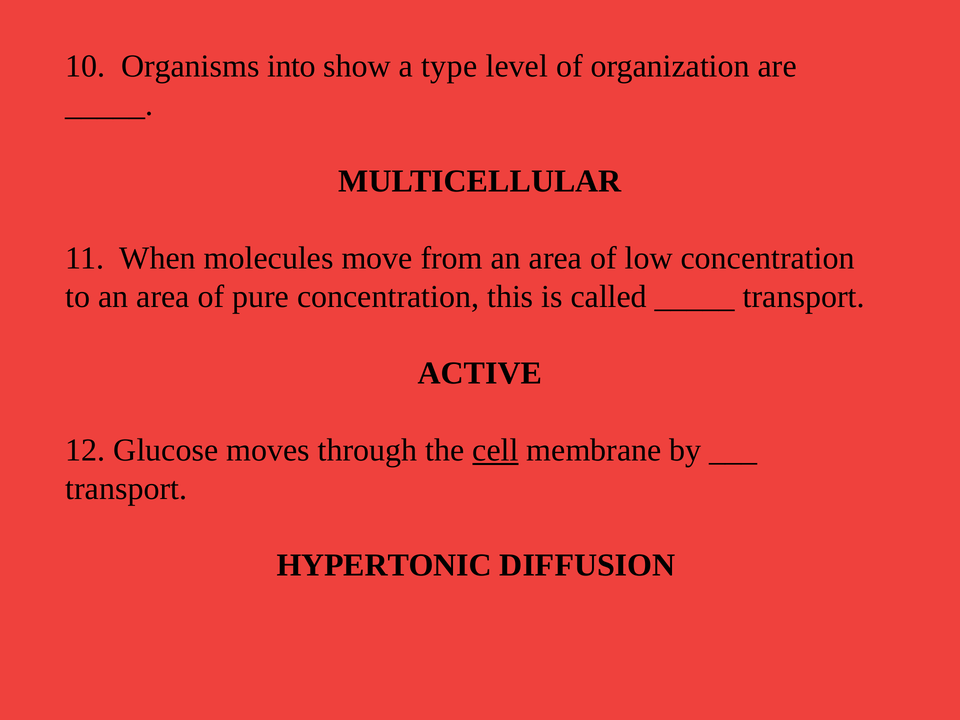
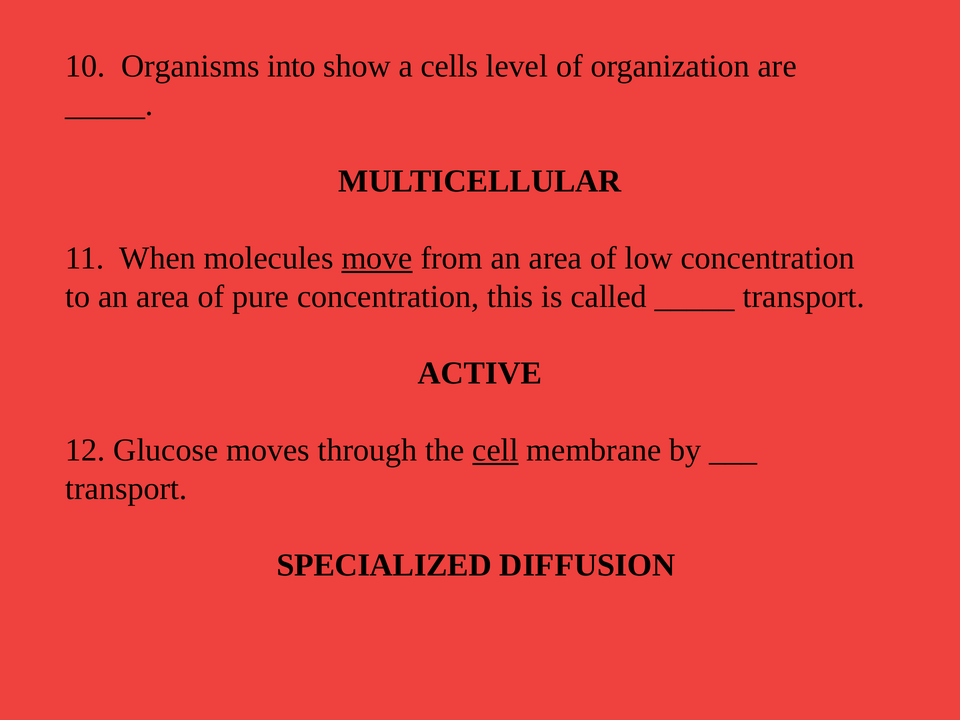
type: type -> cells
move underline: none -> present
HYPERTONIC: HYPERTONIC -> SPECIALIZED
